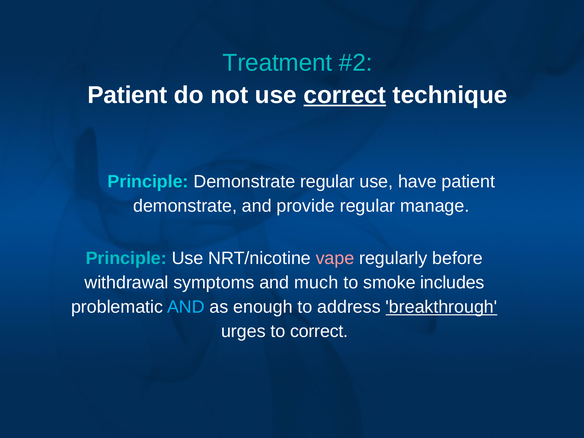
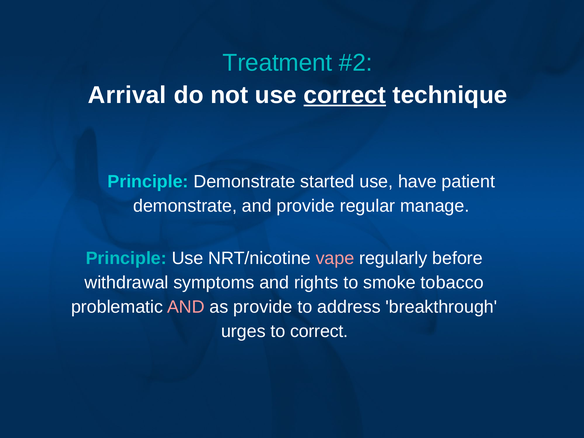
Patient at (127, 95): Patient -> Arrival
Demonstrate regular: regular -> started
much: much -> rights
includes: includes -> tobacco
AND at (186, 307) colour: light blue -> pink
as enough: enough -> provide
breakthrough underline: present -> none
